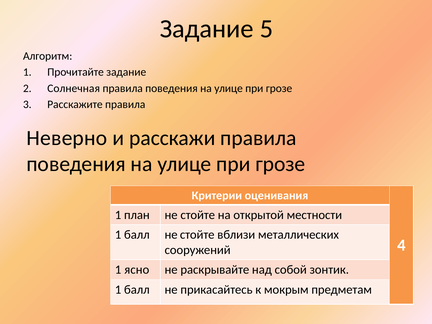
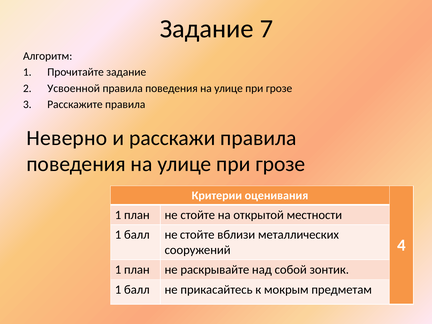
5: 5 -> 7
Солнечная: Солнечная -> Усвоенной
ясно at (137, 270): ясно -> план
